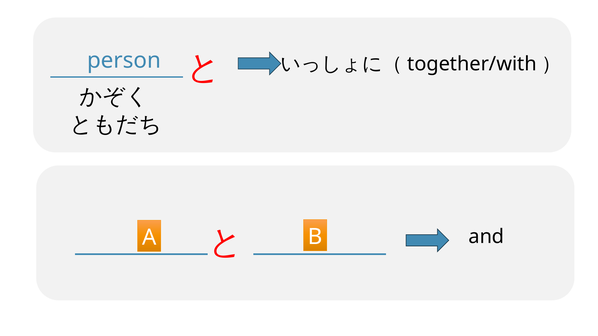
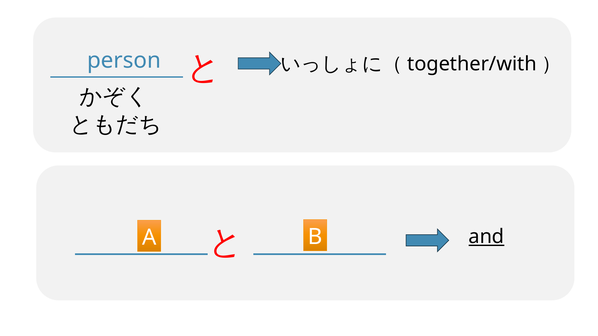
and underline: none -> present
